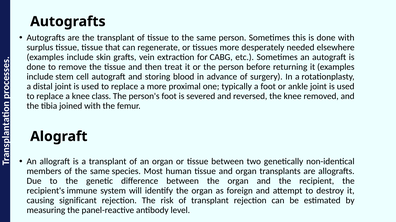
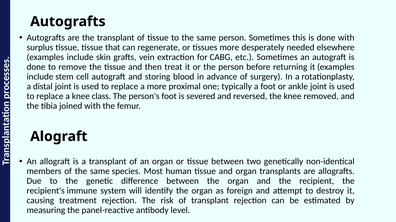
significant: significant -> treatment
